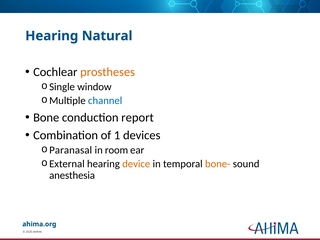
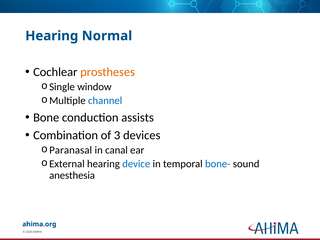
Natural: Natural -> Normal
report: report -> assists
1: 1 -> 3
room: room -> canal
device colour: orange -> blue
bone- colour: orange -> blue
